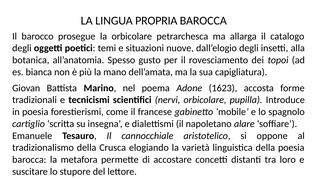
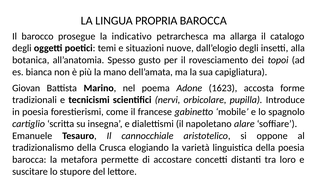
la orbicolare: orbicolare -> indicativo
